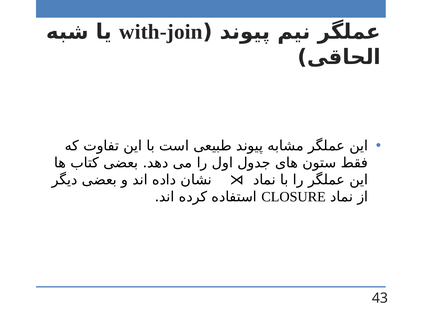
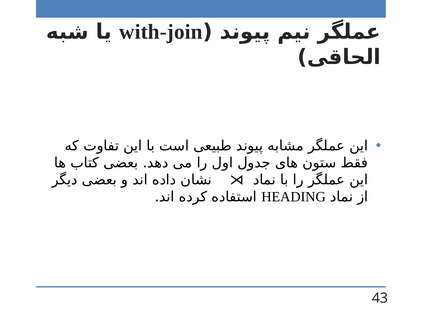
CLOSURE: CLOSURE -> HEADING
